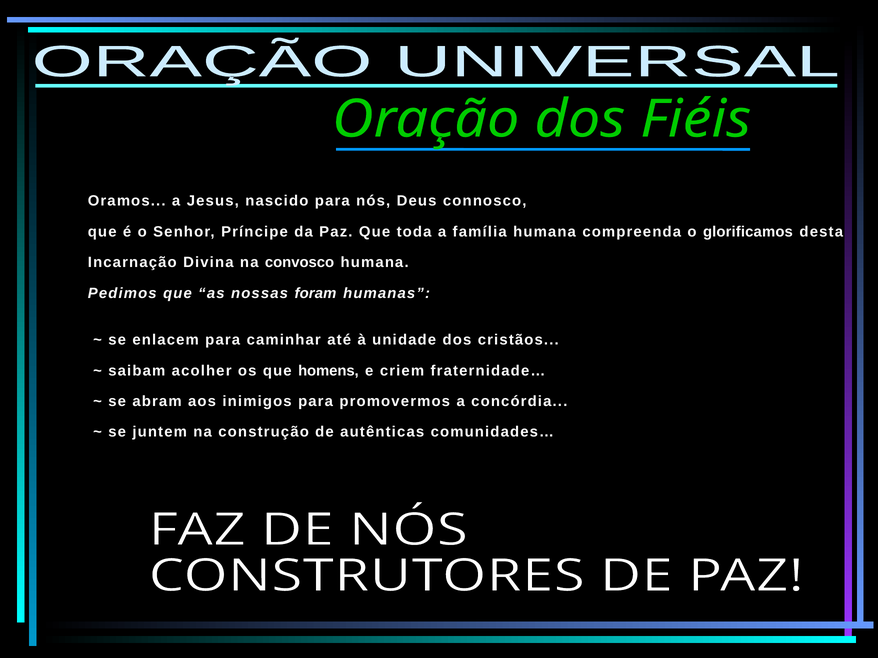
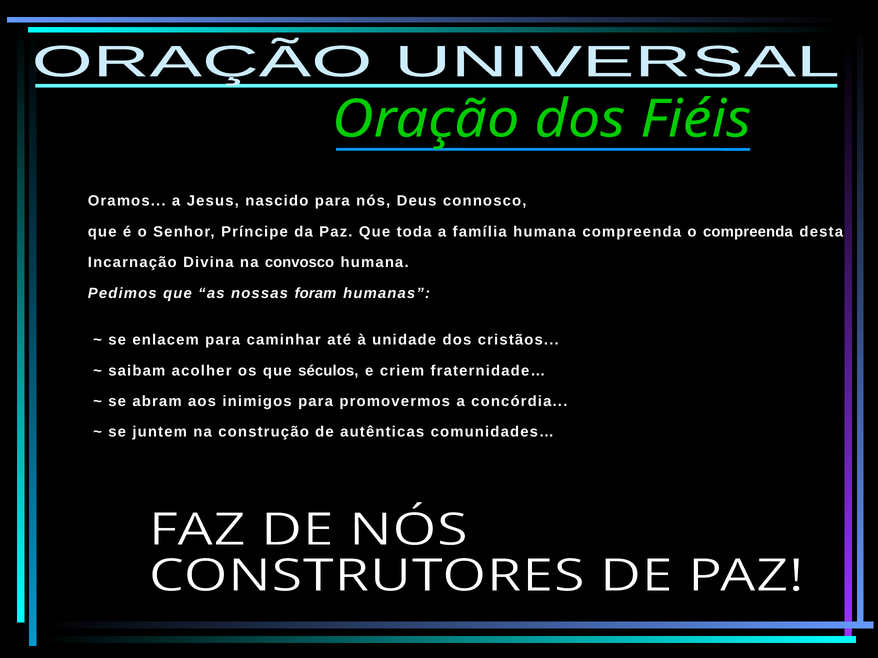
o glorificamos: glorificamos -> compreenda
homens: homens -> séculos
